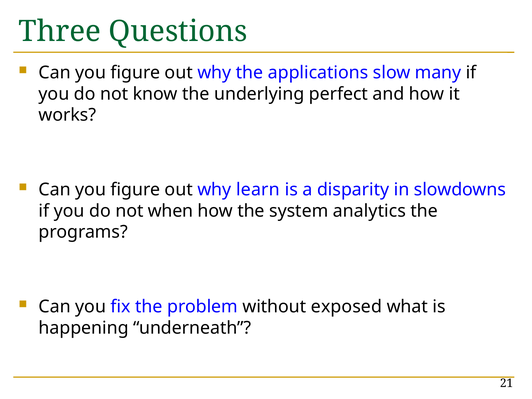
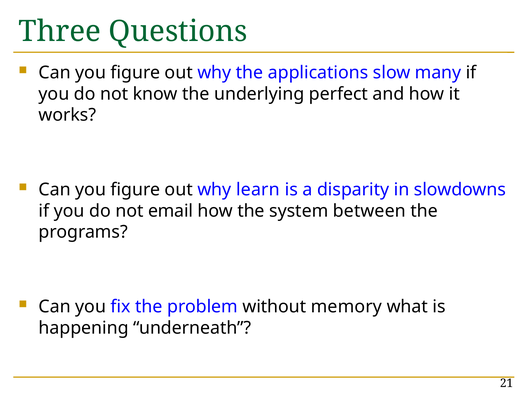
when: when -> email
analytics: analytics -> between
exposed: exposed -> memory
